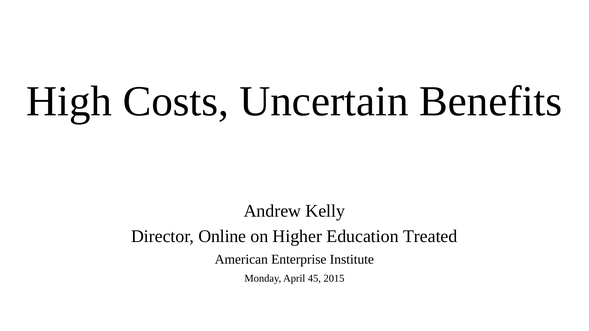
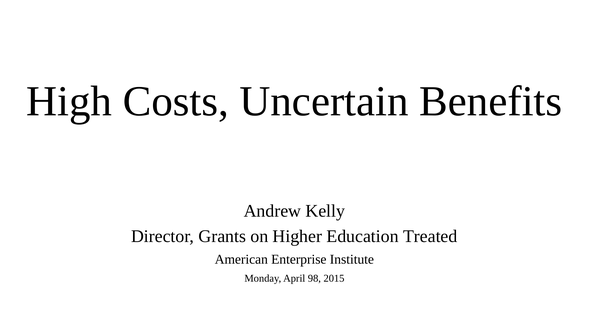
Online: Online -> Grants
45: 45 -> 98
